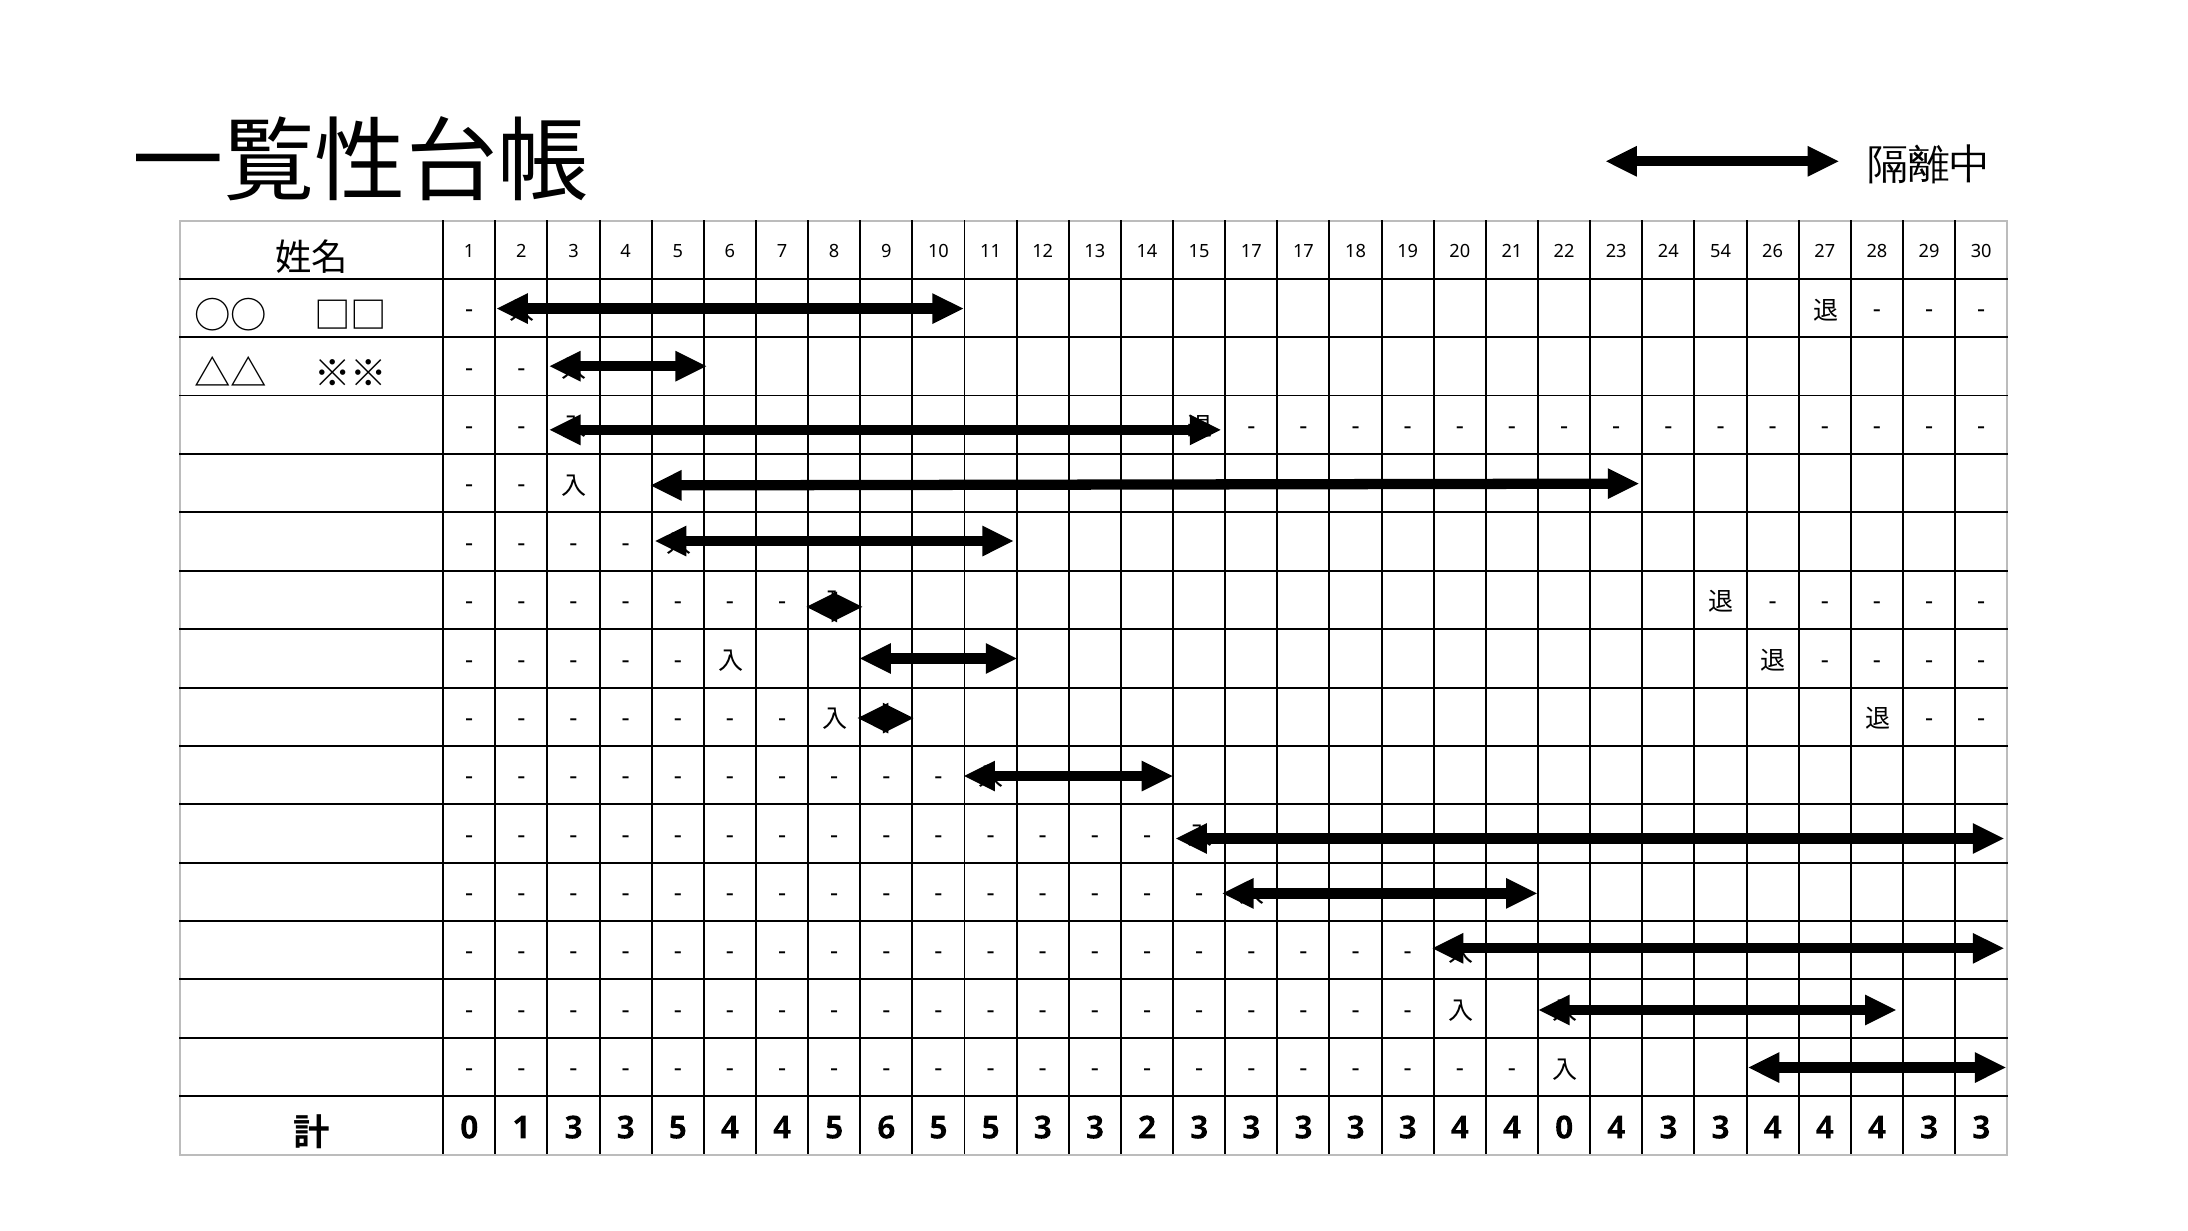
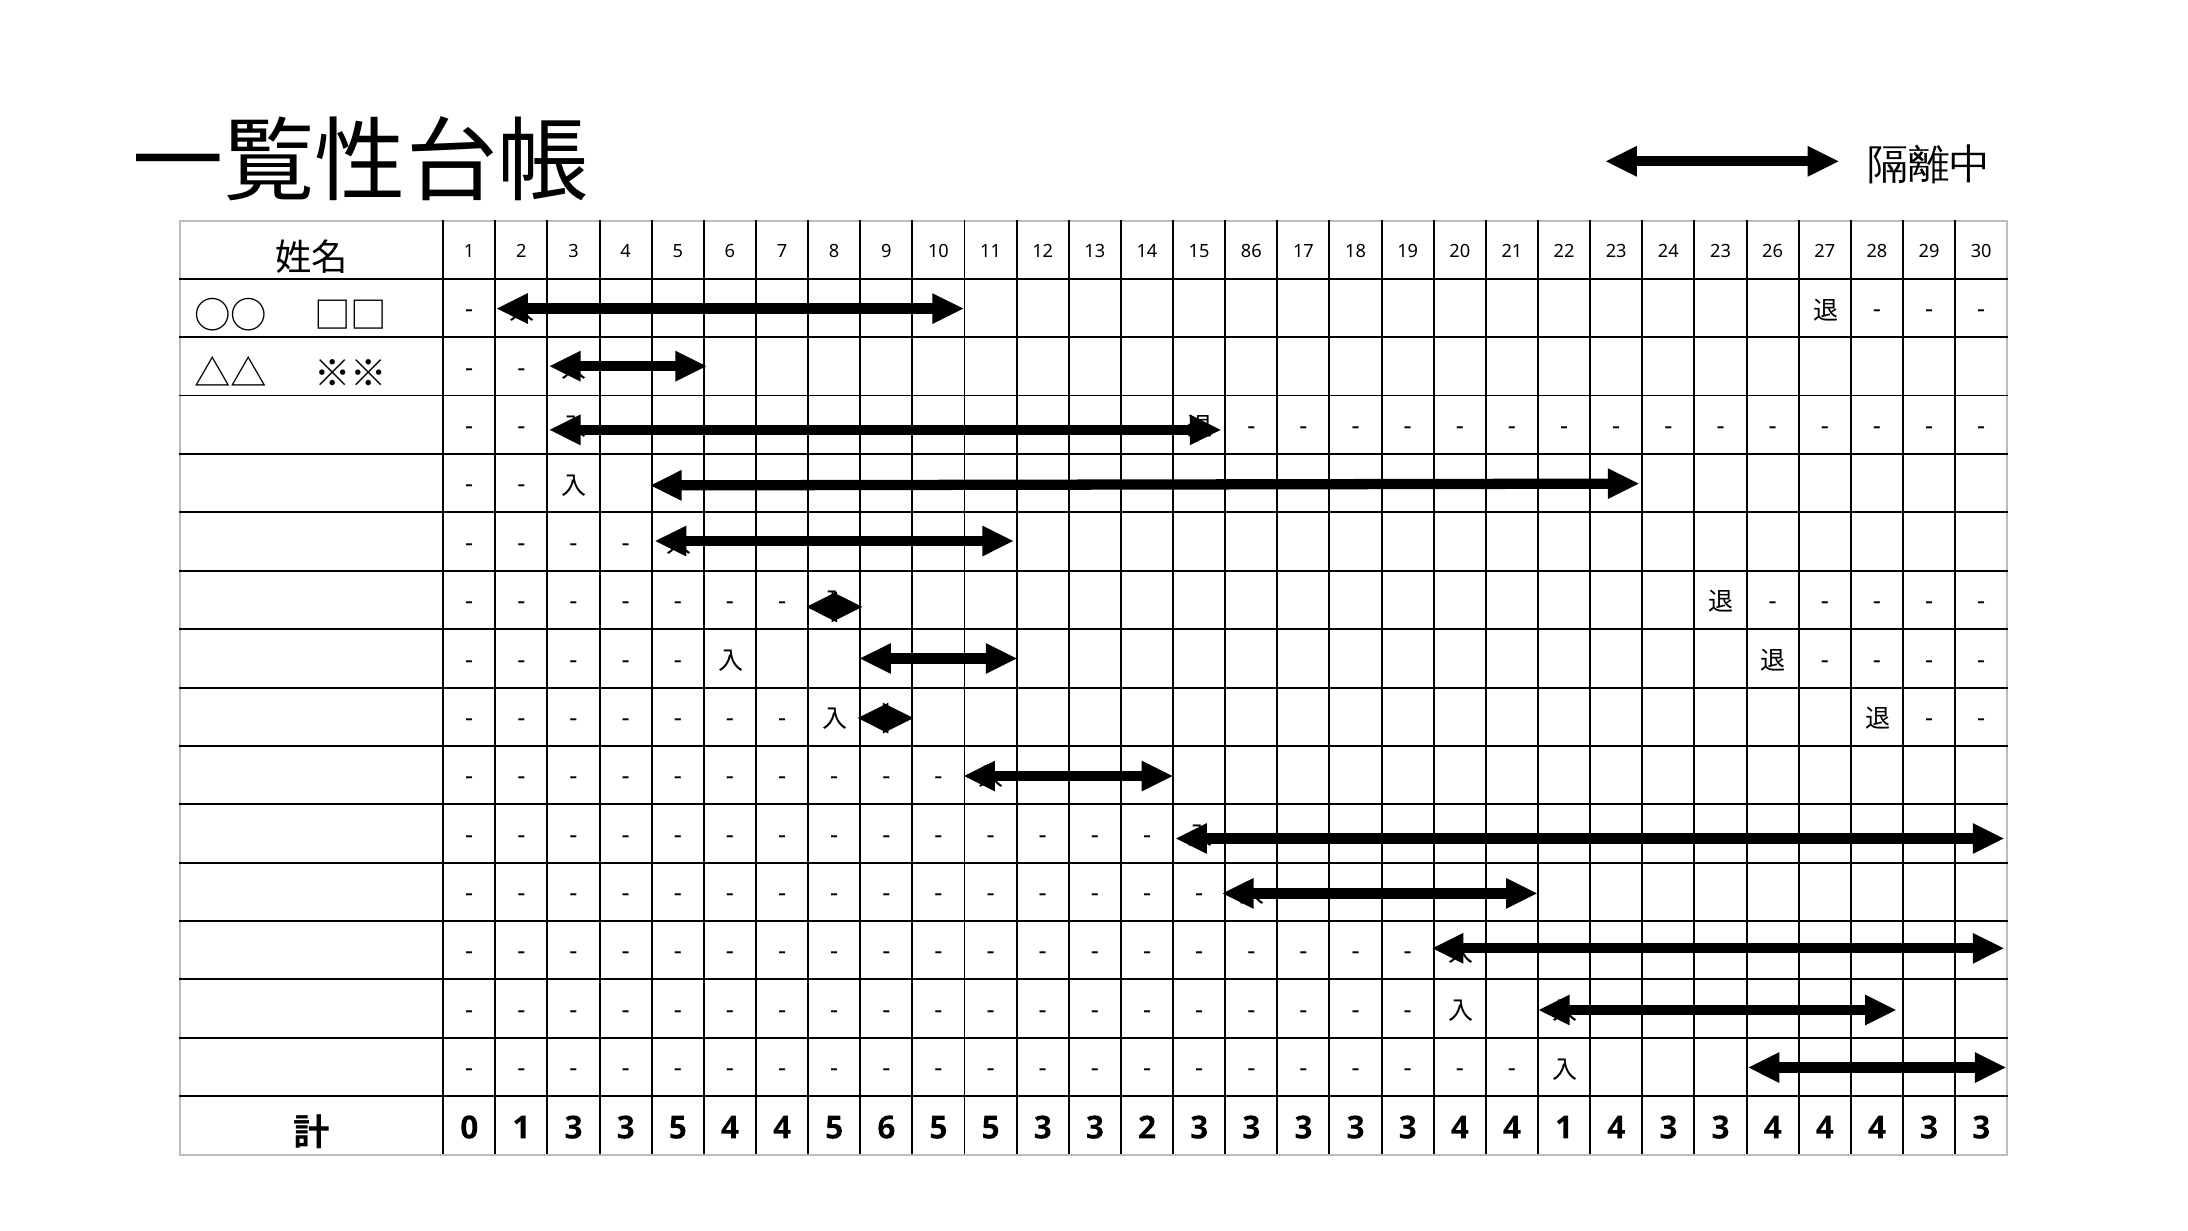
15 17: 17 -> 86
24 54: 54 -> 23
4 0: 0 -> 1
